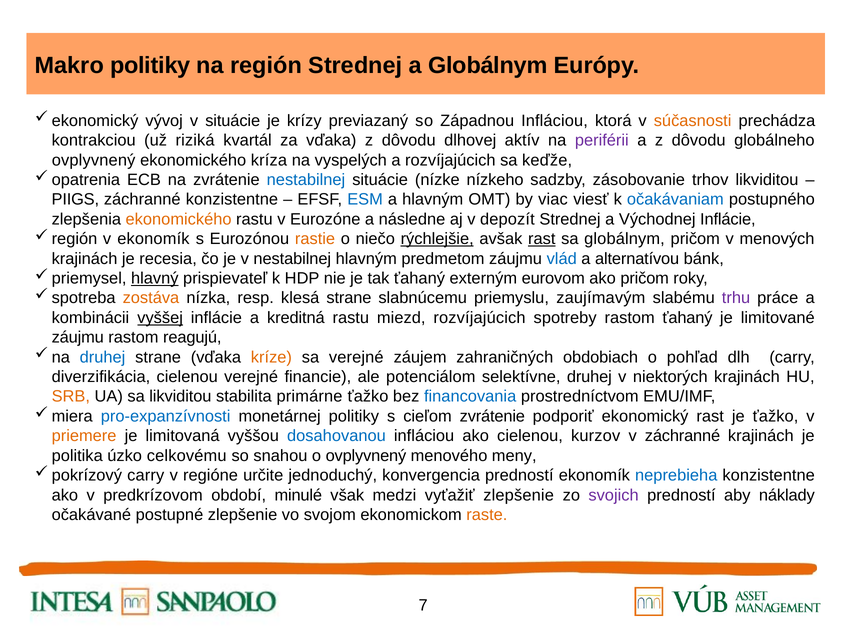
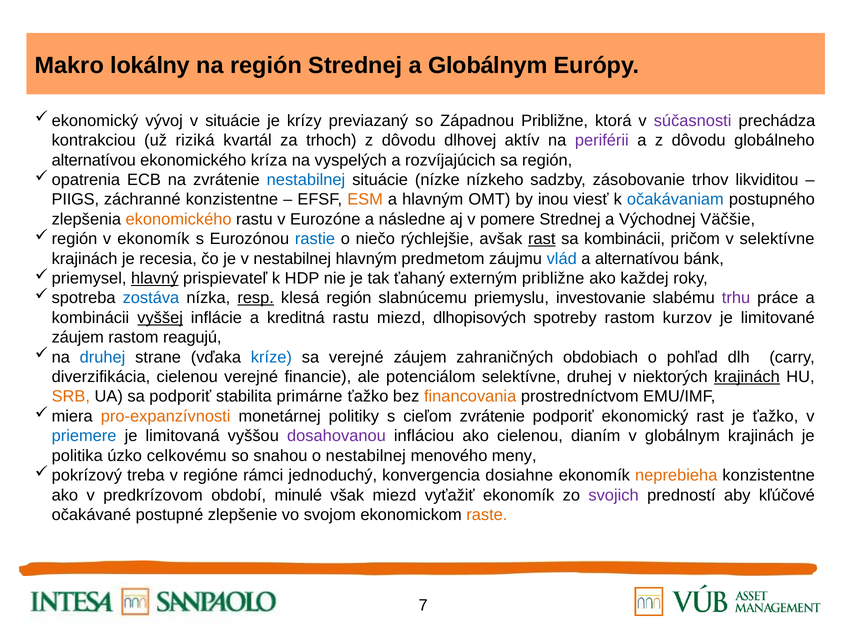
Makro politiky: politiky -> lokálny
Západnou Infláciou: Infláciou -> Približne
súčasnosti colour: orange -> purple
za vďaka: vďaka -> trhoch
ovplyvnený at (94, 160): ovplyvnený -> alternatívou
sa keďže: keďže -> región
ESM colour: blue -> orange
viac: viac -> inou
depozít: depozít -> pomere
Východnej Inflácie: Inflácie -> Väčšie
rastie colour: orange -> blue
rýchlejšie underline: present -> none
sa globálnym: globálnym -> kombinácii
v menových: menových -> selektívne
externým eurovom: eurovom -> približne
ako pričom: pričom -> každej
zostáva colour: orange -> blue
resp underline: none -> present
klesá strane: strane -> región
zaujímavým: zaujímavým -> investovanie
miezd rozvíjajúcich: rozvíjajúcich -> dlhopisových
rastom ťahaný: ťahaný -> kurzov
záujmu at (78, 337): záujmu -> záujem
kríze colour: orange -> blue
krajinách at (747, 377) underline: none -> present
sa likviditou: likviditou -> podporiť
financovania colour: blue -> orange
pro-expanzívnosti colour: blue -> orange
priemere colour: orange -> blue
dosahovanou colour: blue -> purple
kurzov: kurzov -> dianím
v záchranné: záchranné -> globálnym
o ovplyvnený: ovplyvnený -> nestabilnej
carry at (146, 475): carry -> treba
určite: určite -> rámci
konvergencia predností: predností -> dosiahne
neprebieha colour: blue -> orange
však medzi: medzi -> miezd
vyťažiť zlepšenie: zlepšenie -> ekonomík
náklady: náklady -> kľúčové
